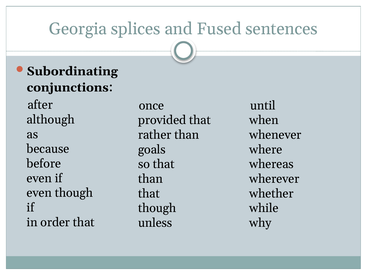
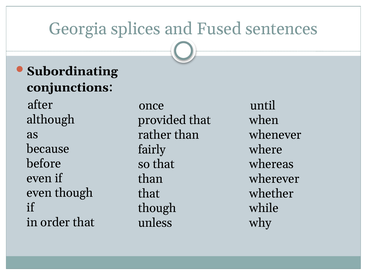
goals: goals -> fairly
